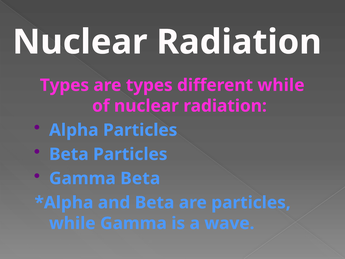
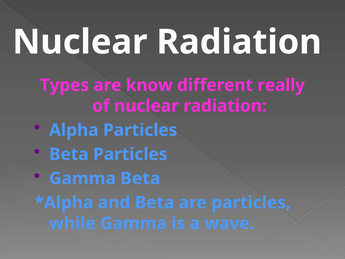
are types: types -> know
different while: while -> really
